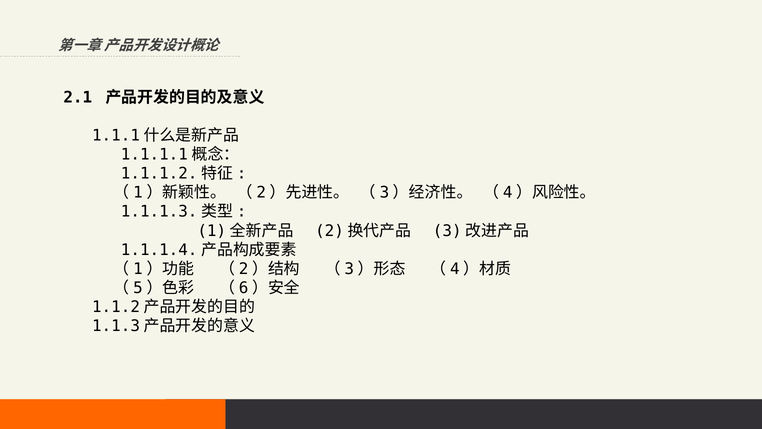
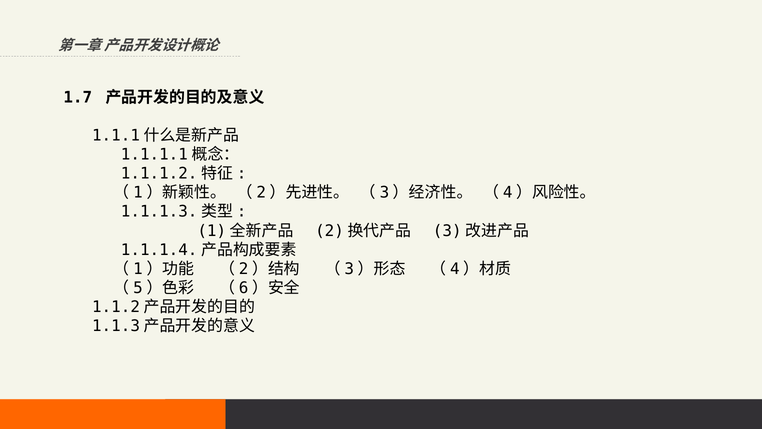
2.1: 2.1 -> 1.7
